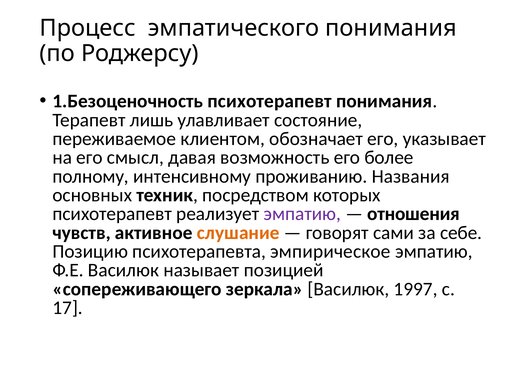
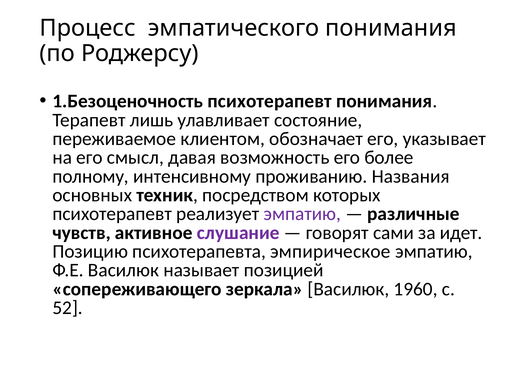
отношения: отношения -> различные
слушание colour: orange -> purple
себе: себе -> идет
1997: 1997 -> 1960
17: 17 -> 52
